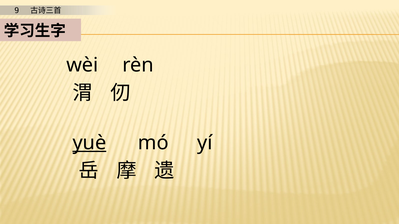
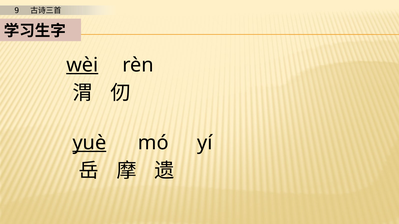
wèi underline: none -> present
